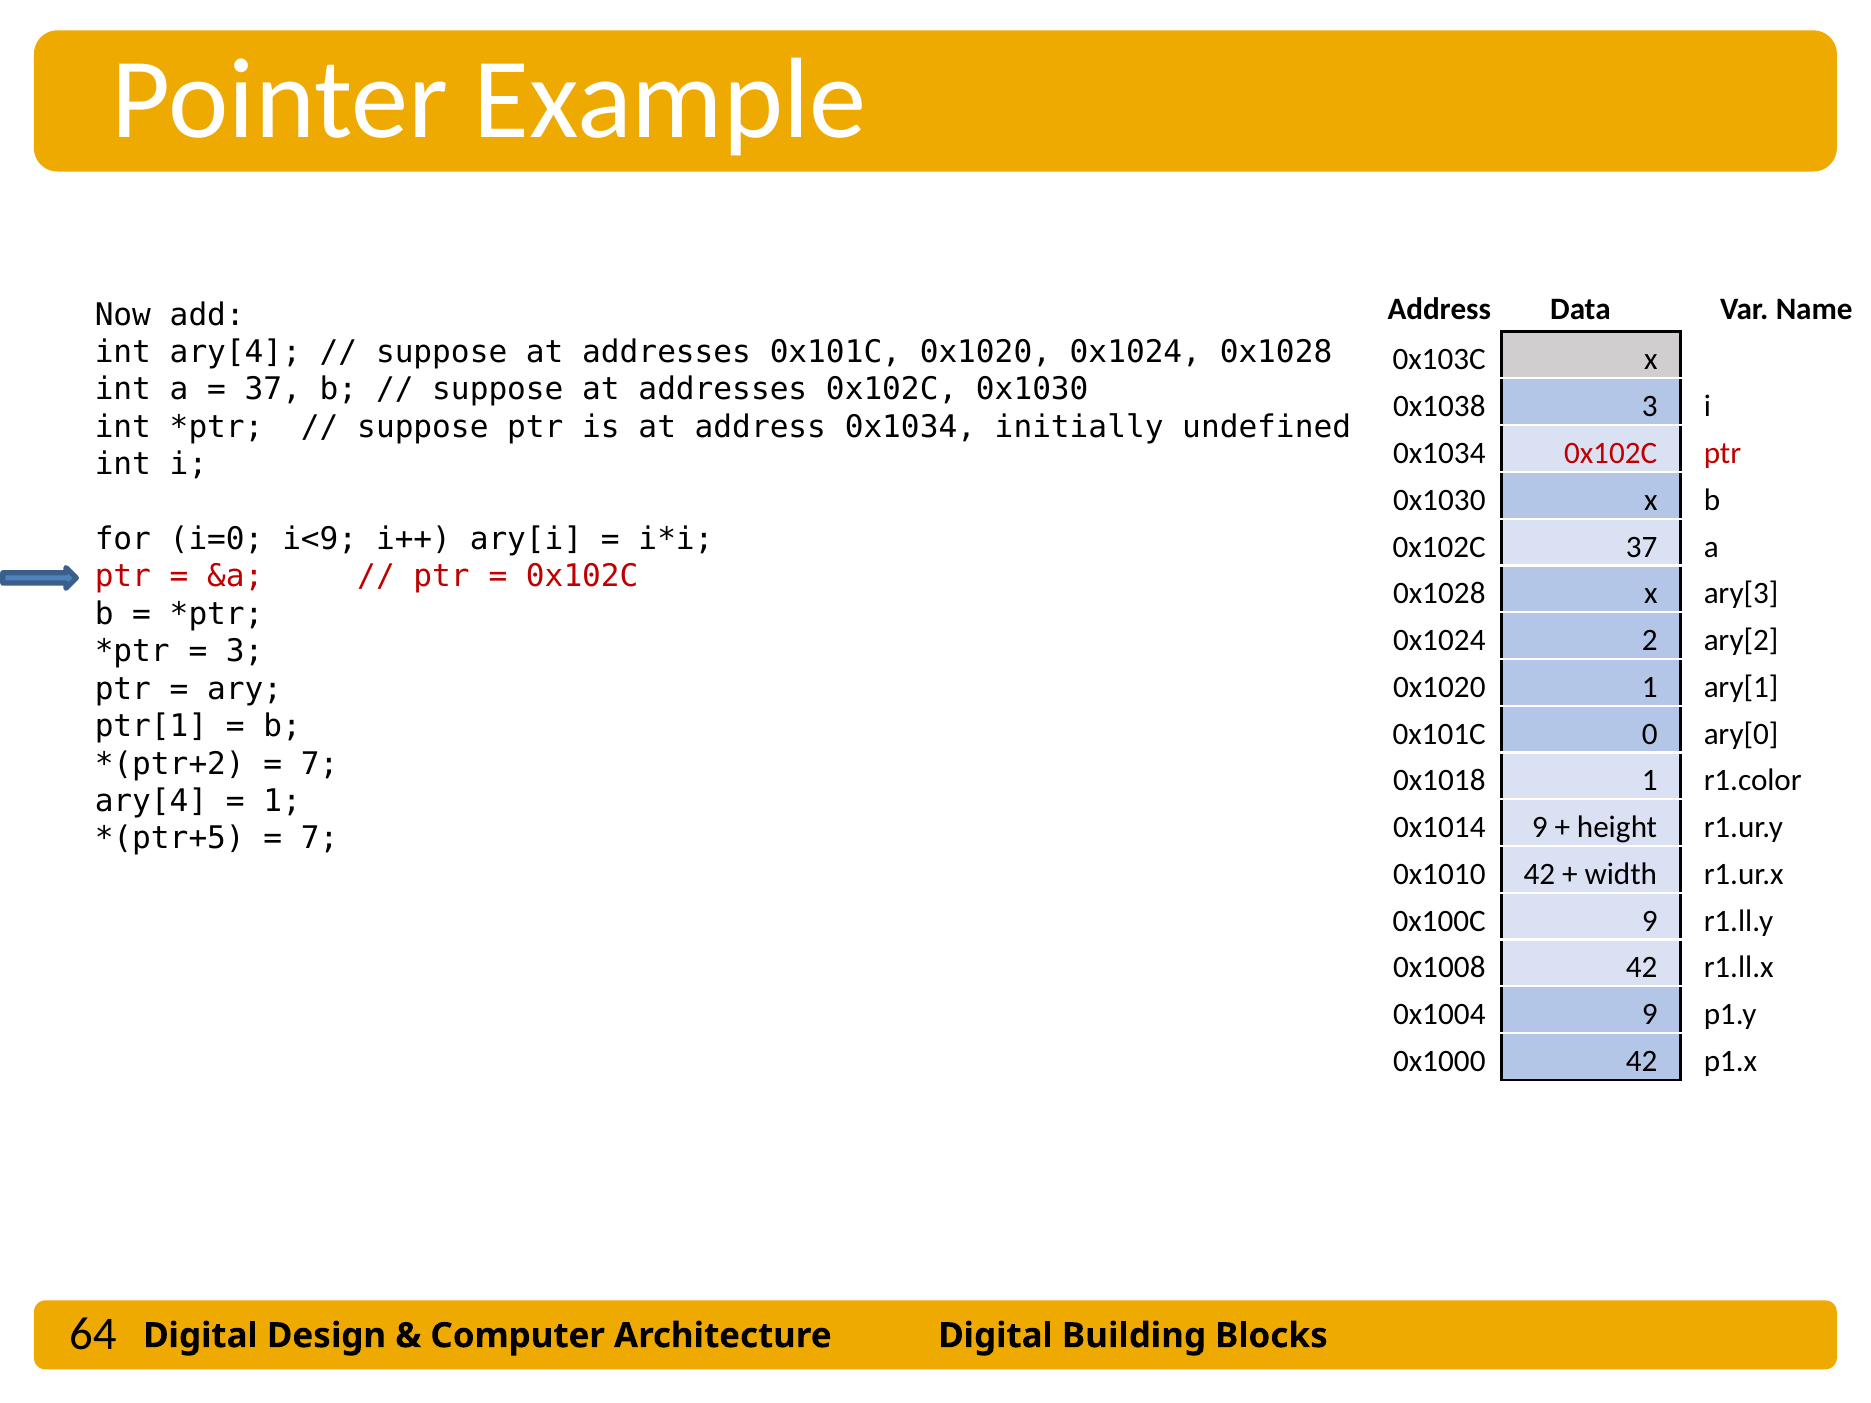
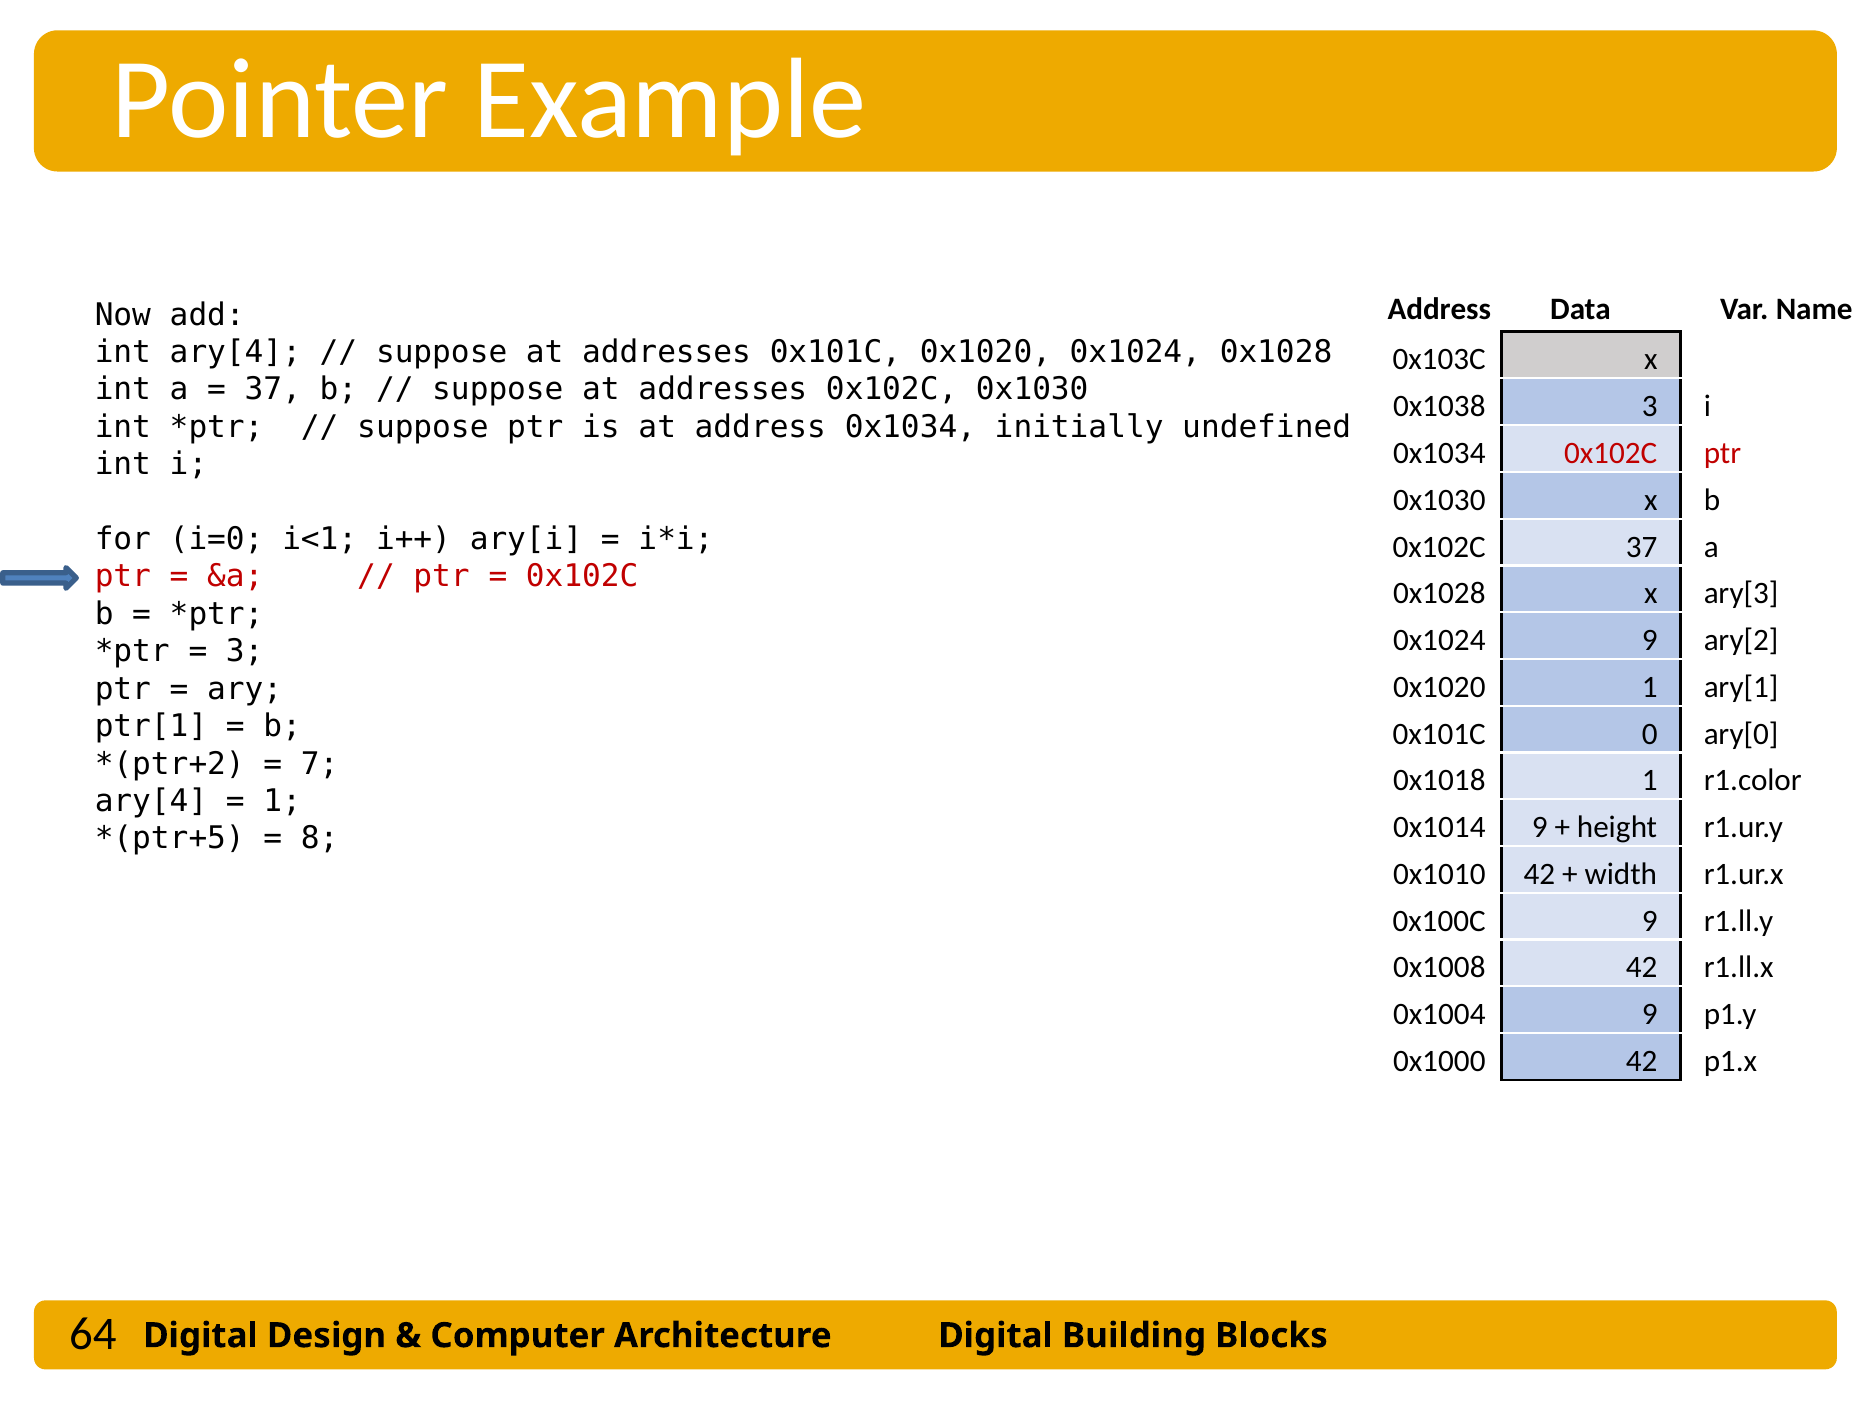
i<9: i<9 -> i<1
0x1024 2: 2 -> 9
7 at (320, 839): 7 -> 8
